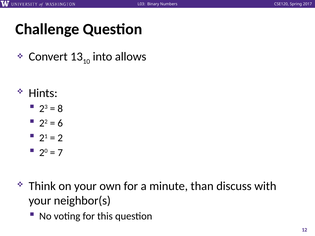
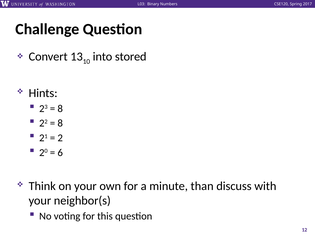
allows: allows -> stored
6 at (60, 123): 6 -> 8
7: 7 -> 6
